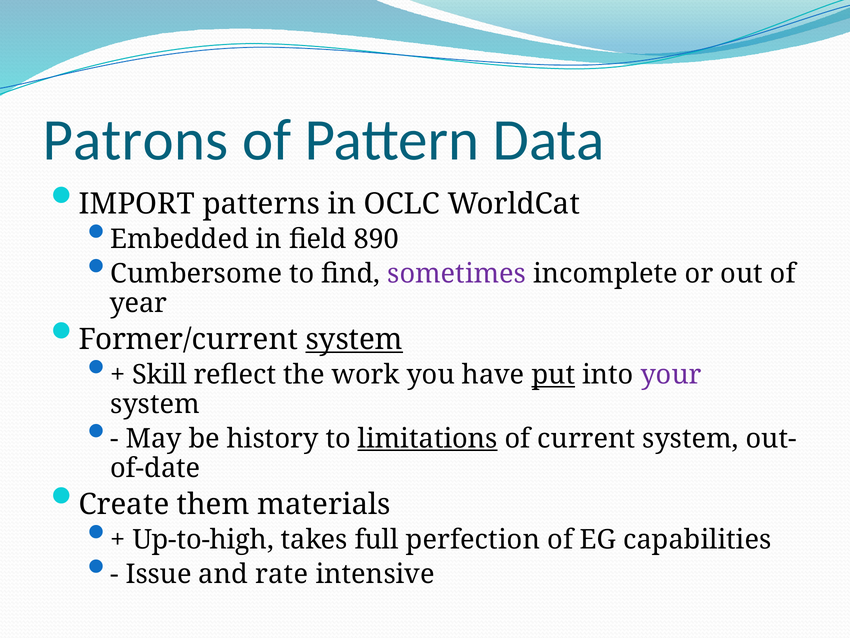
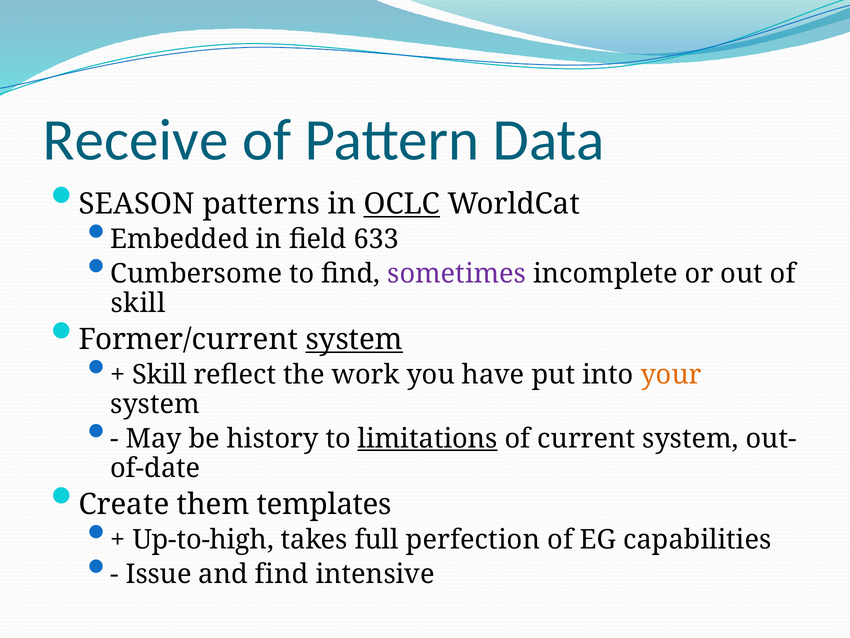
Patrons: Patrons -> Receive
IMPORT: IMPORT -> SEASON
OCLC underline: none -> present
890: 890 -> 633
year at (138, 303): year -> skill
put underline: present -> none
your colour: purple -> orange
materials: materials -> templates
and rate: rate -> find
